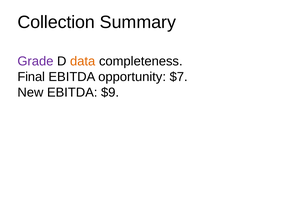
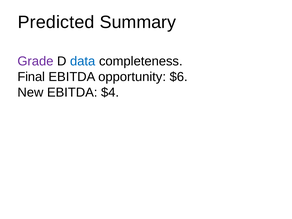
Collection: Collection -> Predicted
data colour: orange -> blue
$7: $7 -> $6
$9: $9 -> $4
